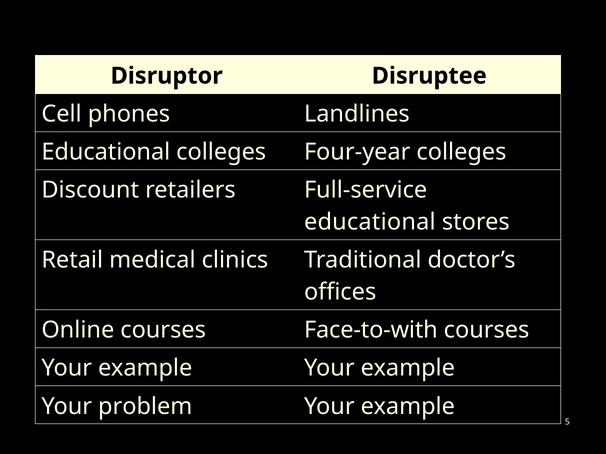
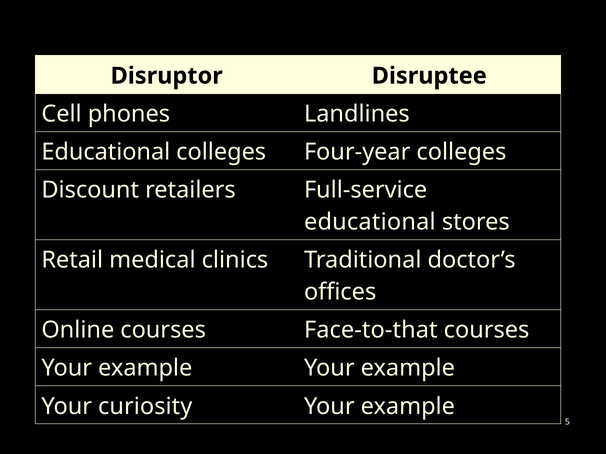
Face-to-with: Face-to-with -> Face-to-that
problem: problem -> curiosity
